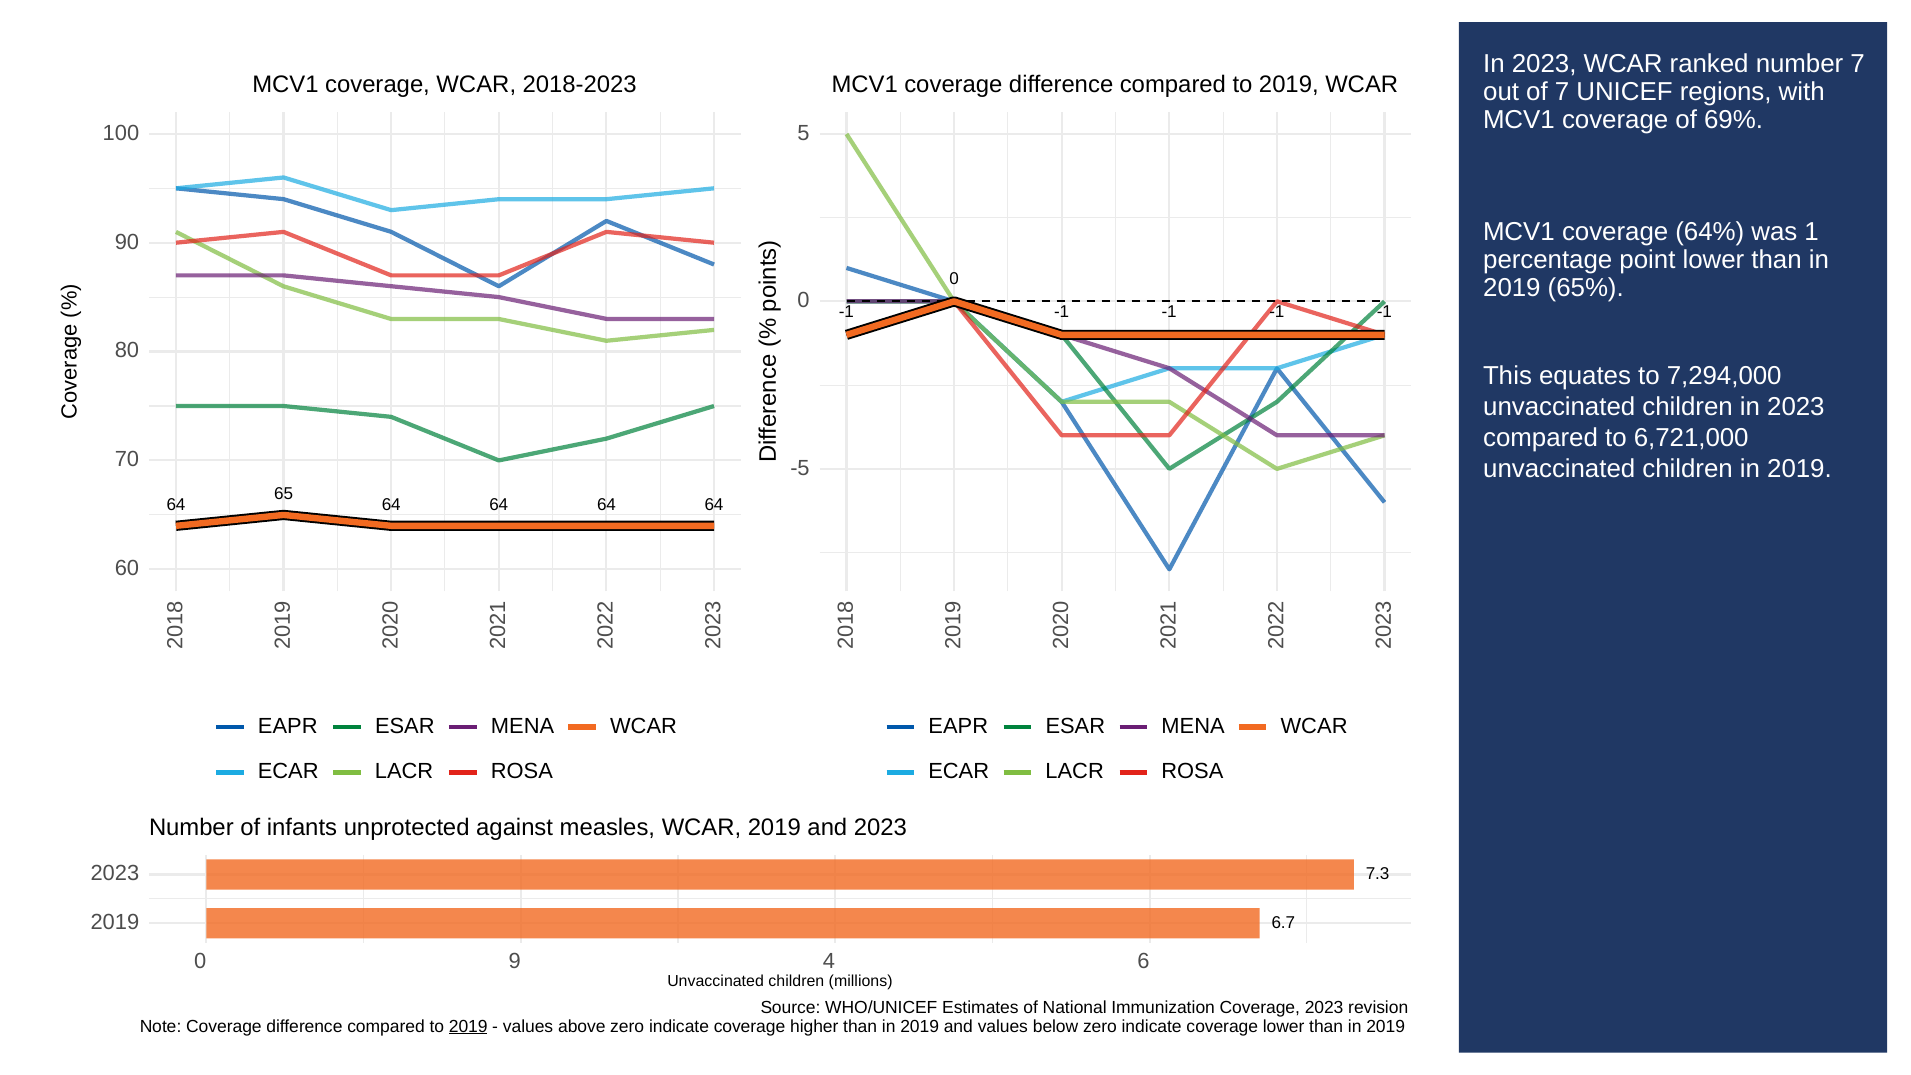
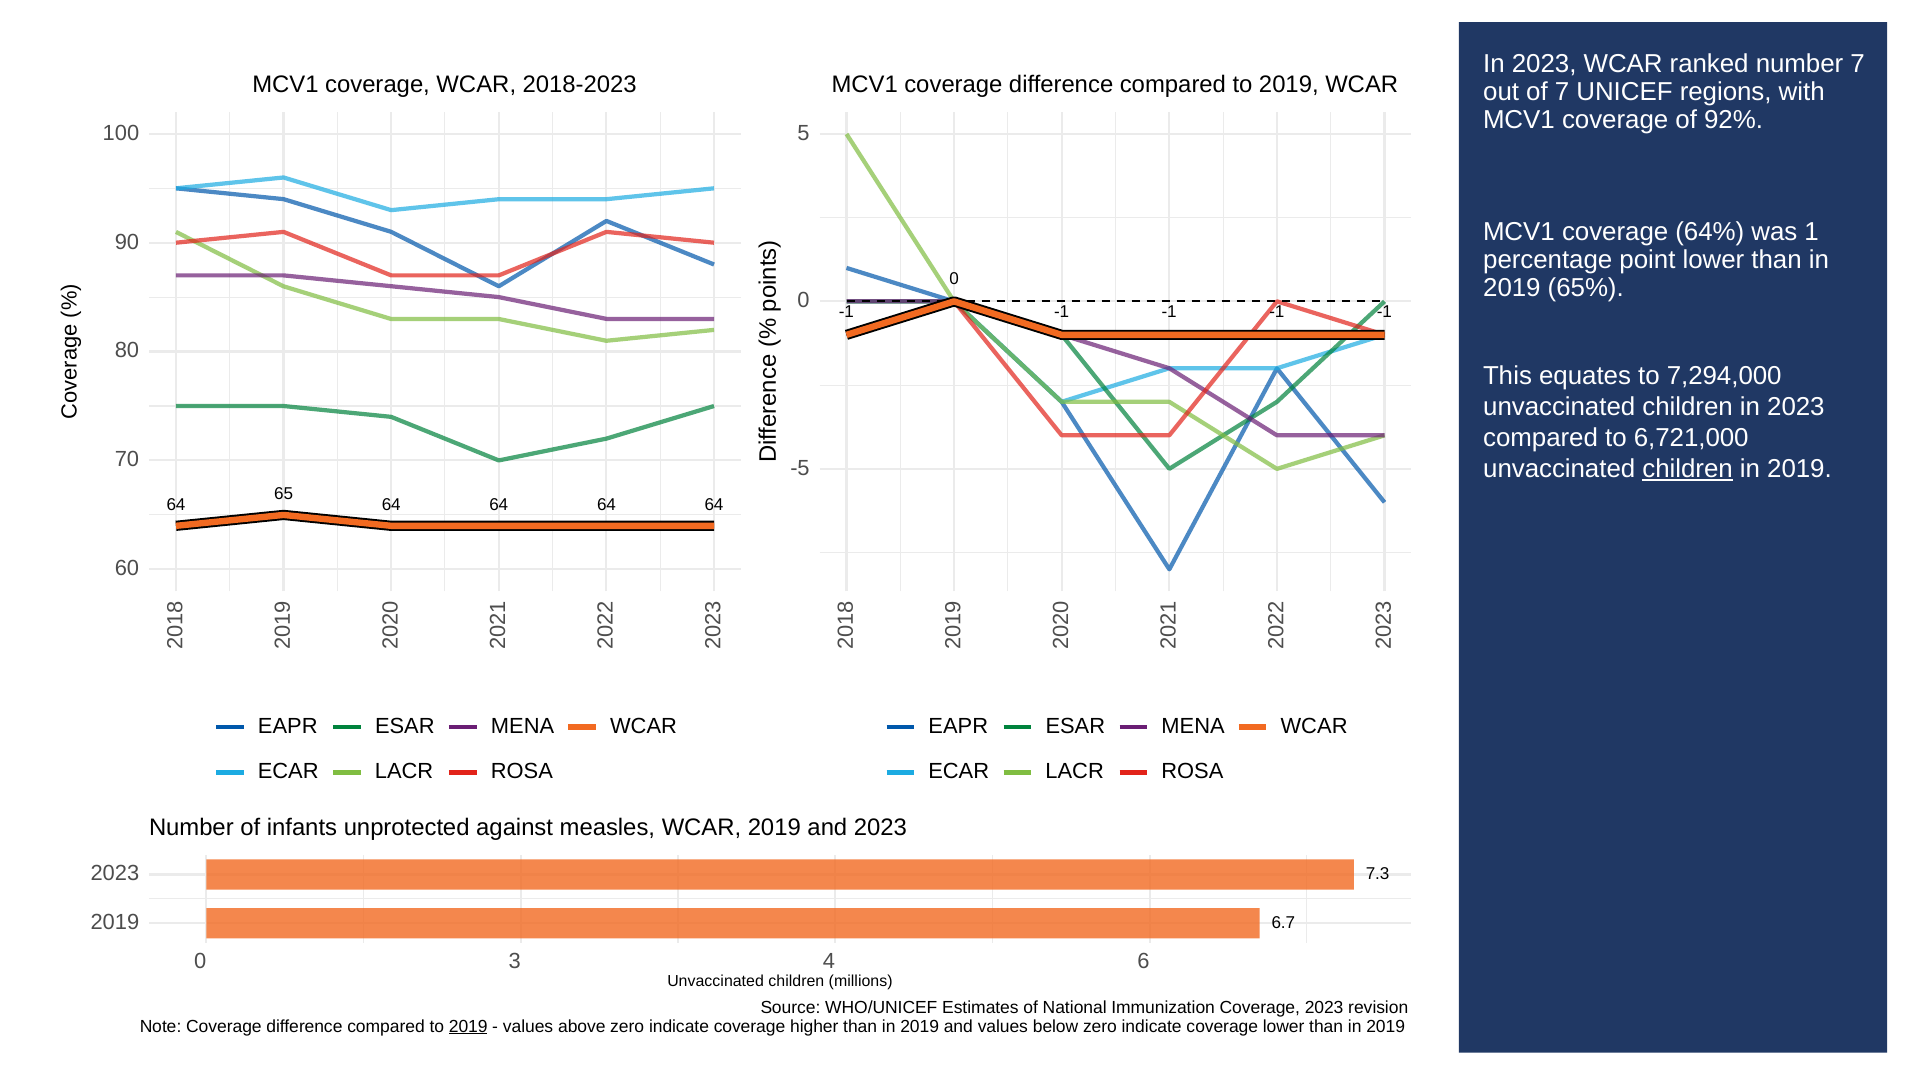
69%: 69% -> 92%
children at (1688, 469) underline: none -> present
0 9: 9 -> 3
